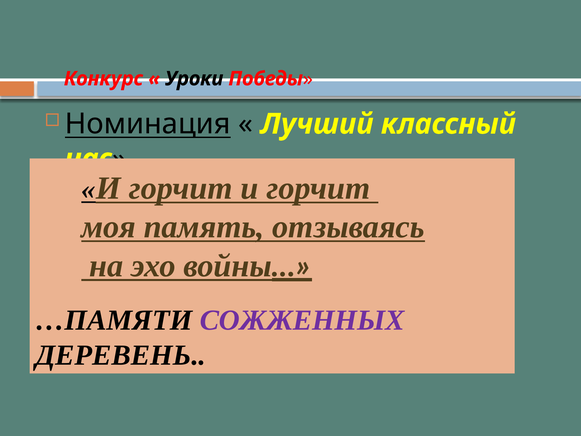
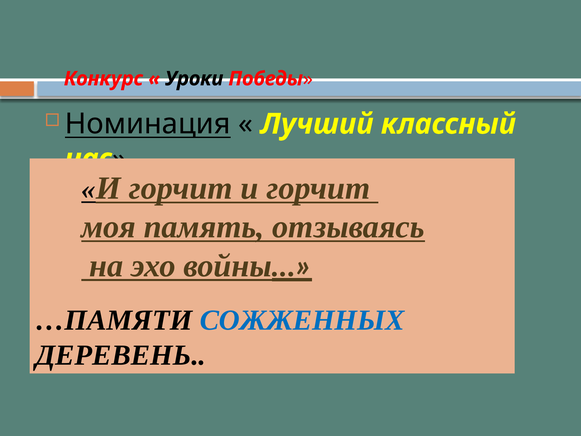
СОЖЖЕННЫХ colour: purple -> blue
